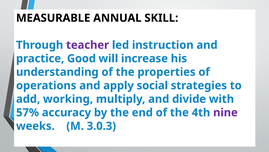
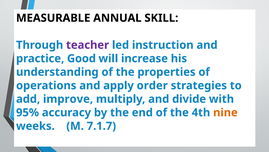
social: social -> order
working: working -> improve
57%: 57% -> 95%
nine colour: purple -> orange
3.0.3: 3.0.3 -> 7.1.7
